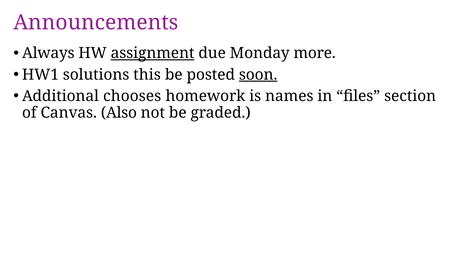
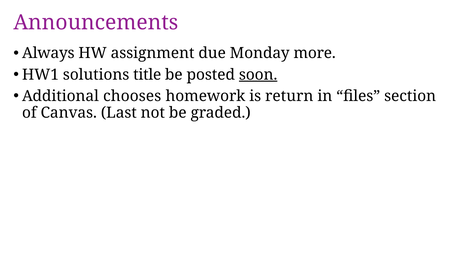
assignment underline: present -> none
this: this -> title
names: names -> return
Also: Also -> Last
